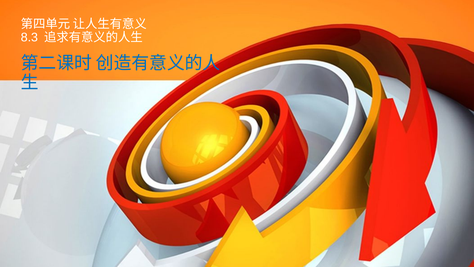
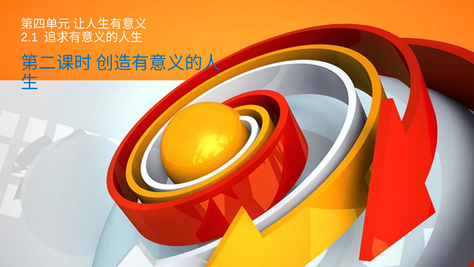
8.3: 8.3 -> 2.1
